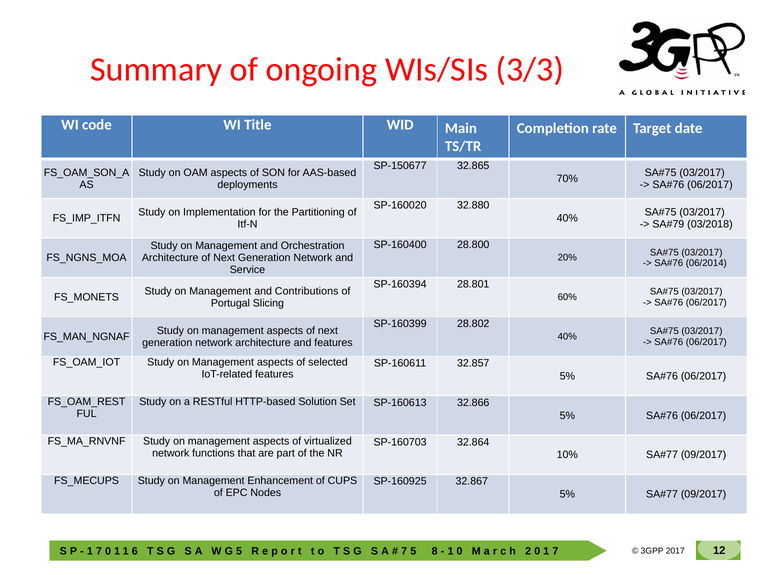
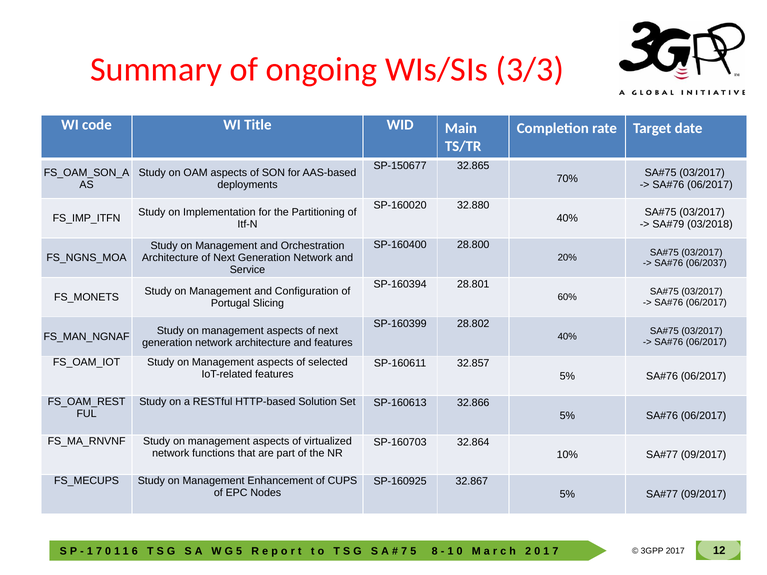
06/2014: 06/2014 -> 06/2037
Contributions: Contributions -> Configuration
